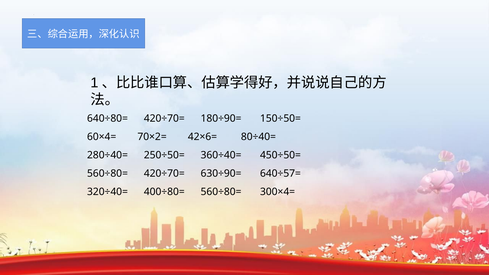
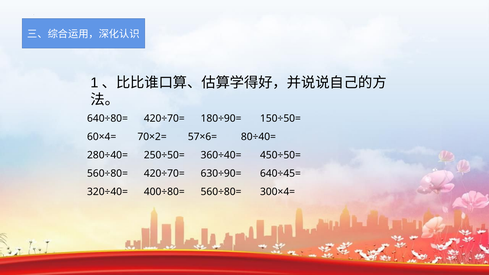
42×6=: 42×6= -> 57×6=
640÷57=: 640÷57= -> 640÷45=
